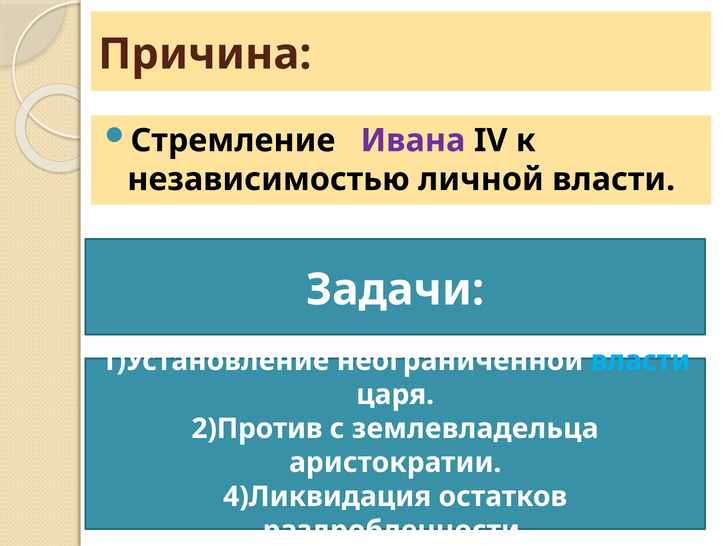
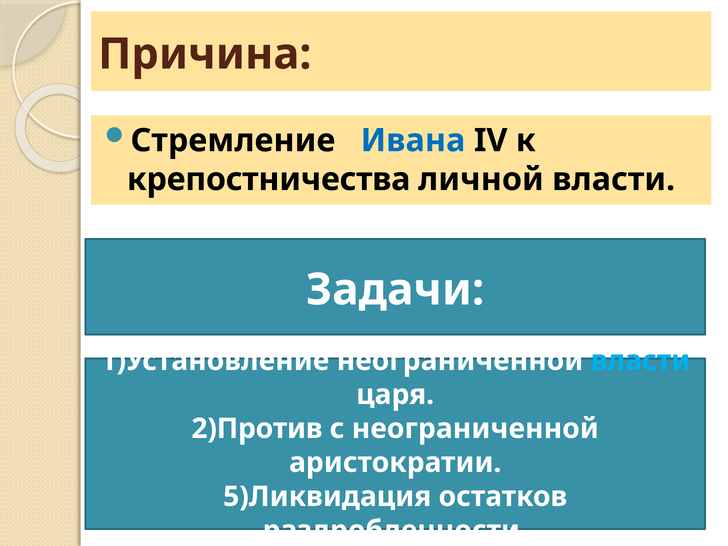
Ивана colour: purple -> blue
независимостью: независимостью -> крепостничества
с землевладельца: землевладельца -> неограниченной
4)Ликвидация: 4)Ликвидация -> 5)Ликвидация
